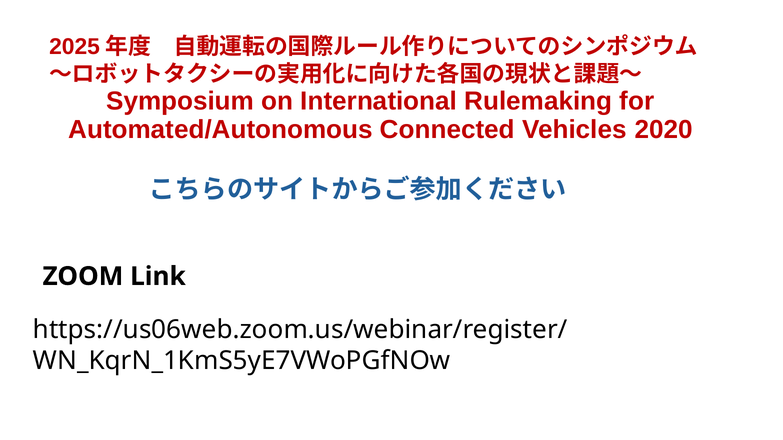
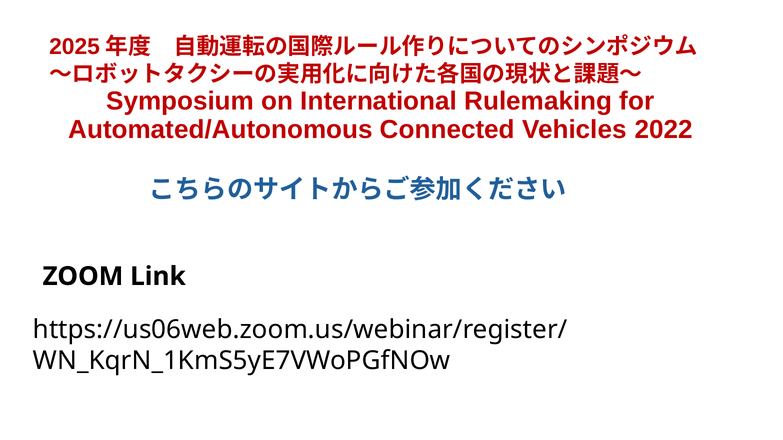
2020: 2020 -> 2022
